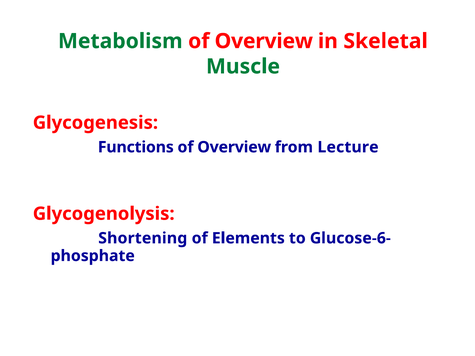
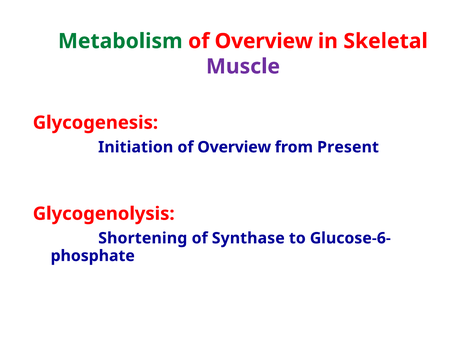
Muscle colour: green -> purple
Functions: Functions -> Initiation
Lecture: Lecture -> Present
Elements: Elements -> Synthase
